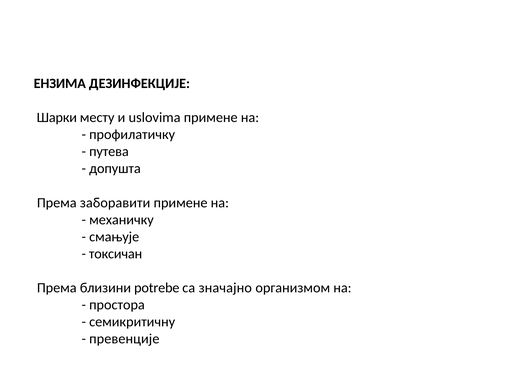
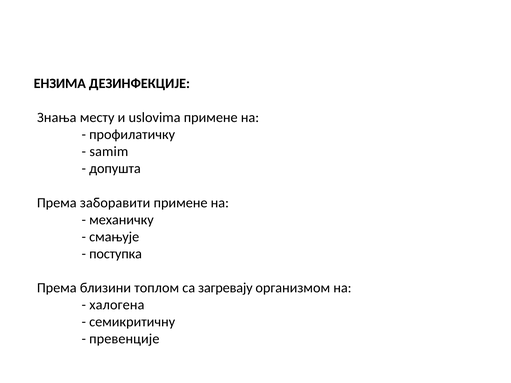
Шарки: Шарки -> Знања
путева: путева -> samim
токсичан: токсичан -> поступка
potrebe: potrebe -> топлом
значајно: значајно -> загревају
простора: простора -> халогена
